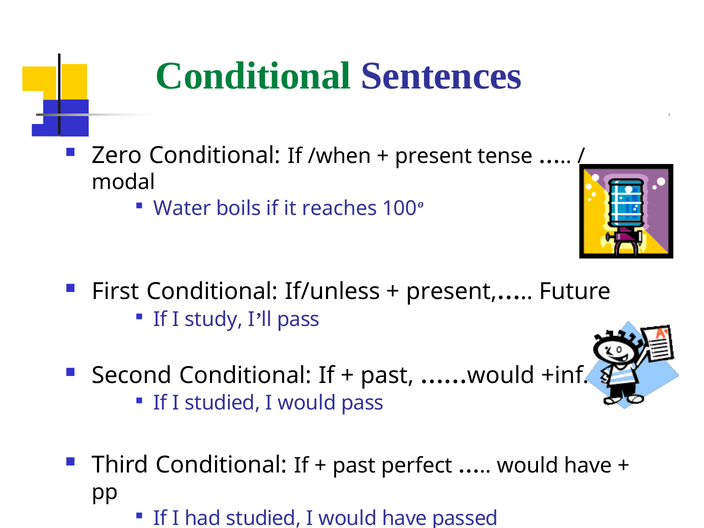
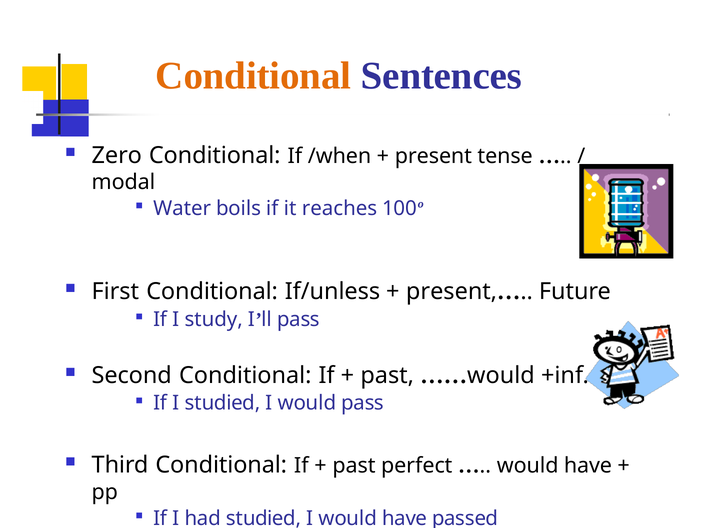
Conditional at (253, 76) colour: green -> orange
